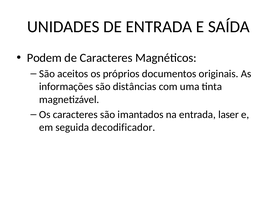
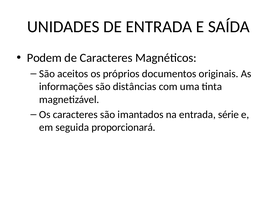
laser: laser -> série
decodificador: decodificador -> proporcionará
